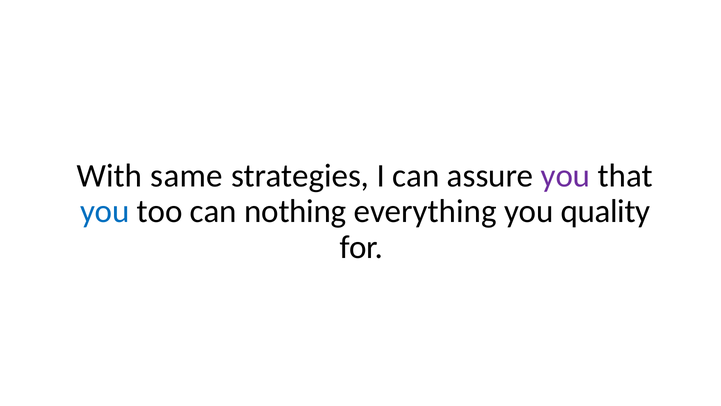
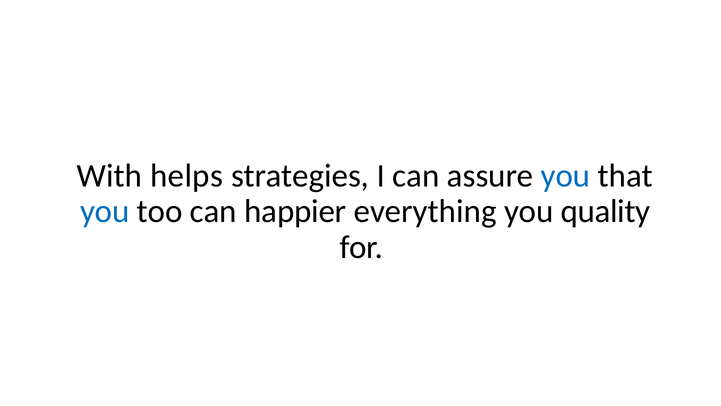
same: same -> helps
you at (566, 175) colour: purple -> blue
nothing: nothing -> happier
